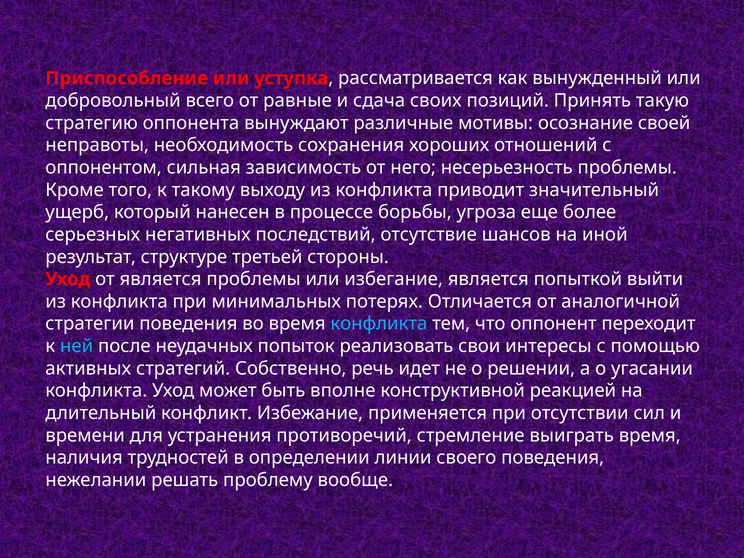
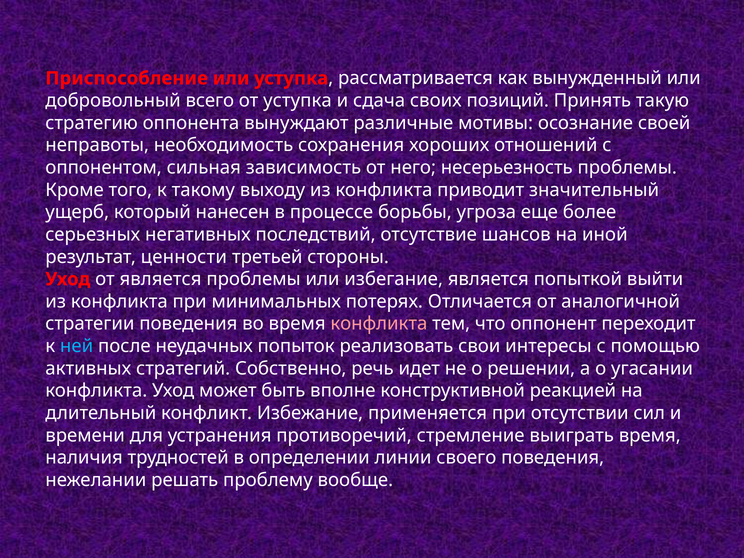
от равные: равные -> уступка
структуре: структуре -> ценности
конфликта at (379, 324) colour: light blue -> pink
